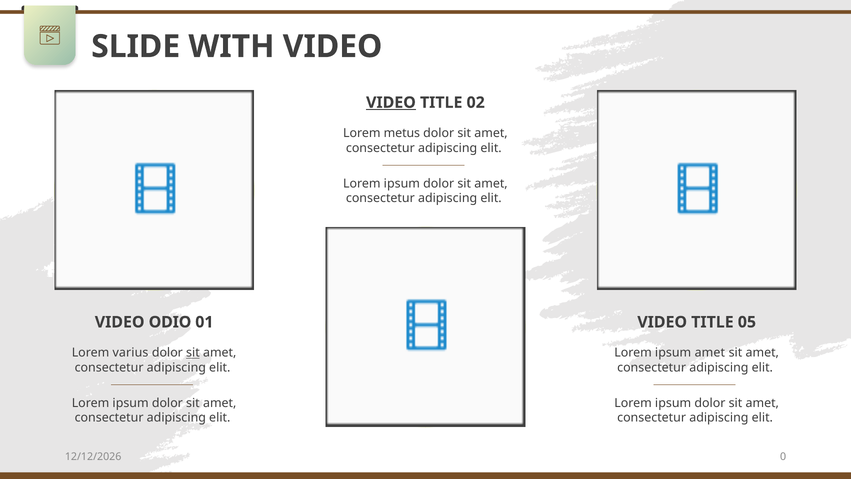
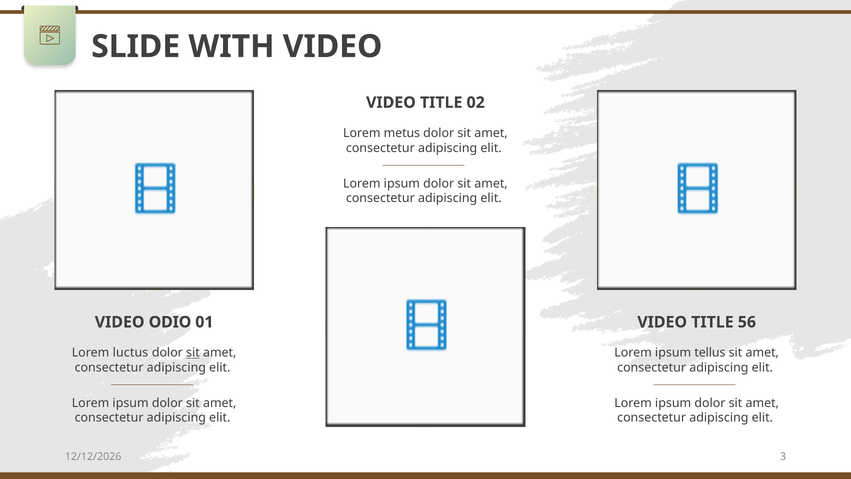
VIDEO at (391, 102) underline: present -> none
05: 05 -> 56
varius: varius -> luctus
ipsum amet: amet -> tellus
0: 0 -> 3
